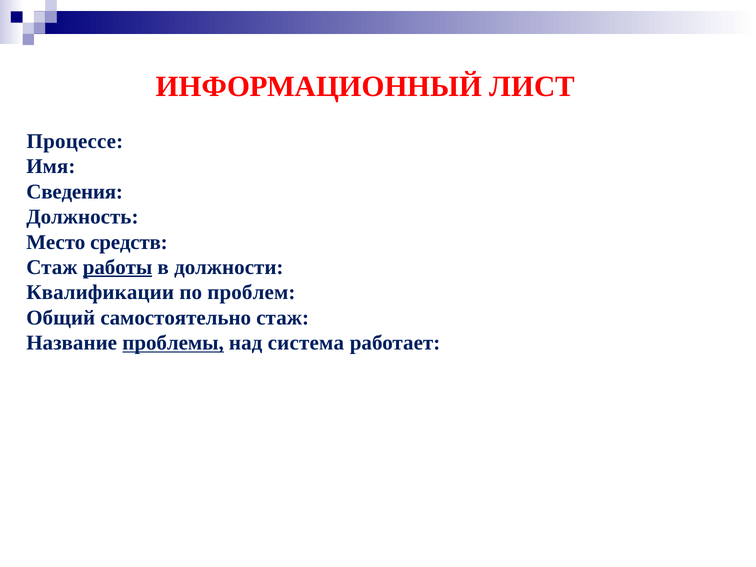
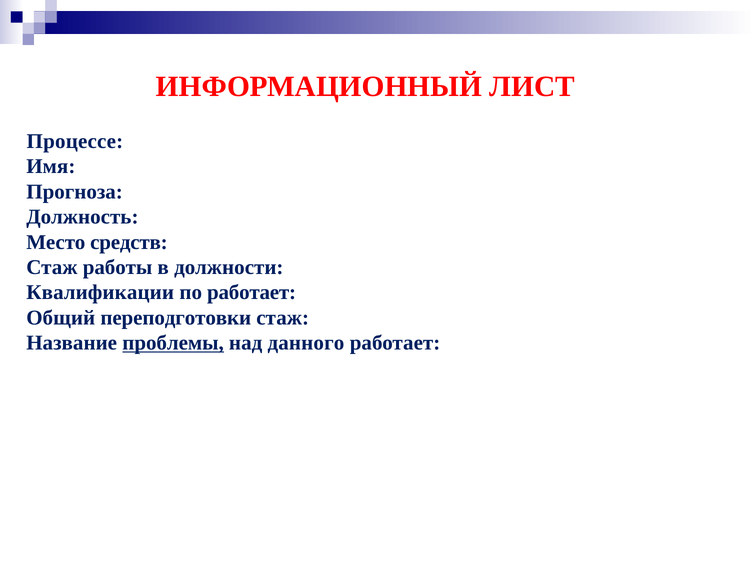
Сведения: Сведения -> Прогноза
работы underline: present -> none
по проблем: проблем -> работает
самостоятельно: самостоятельно -> переподготовки
система: система -> данного
